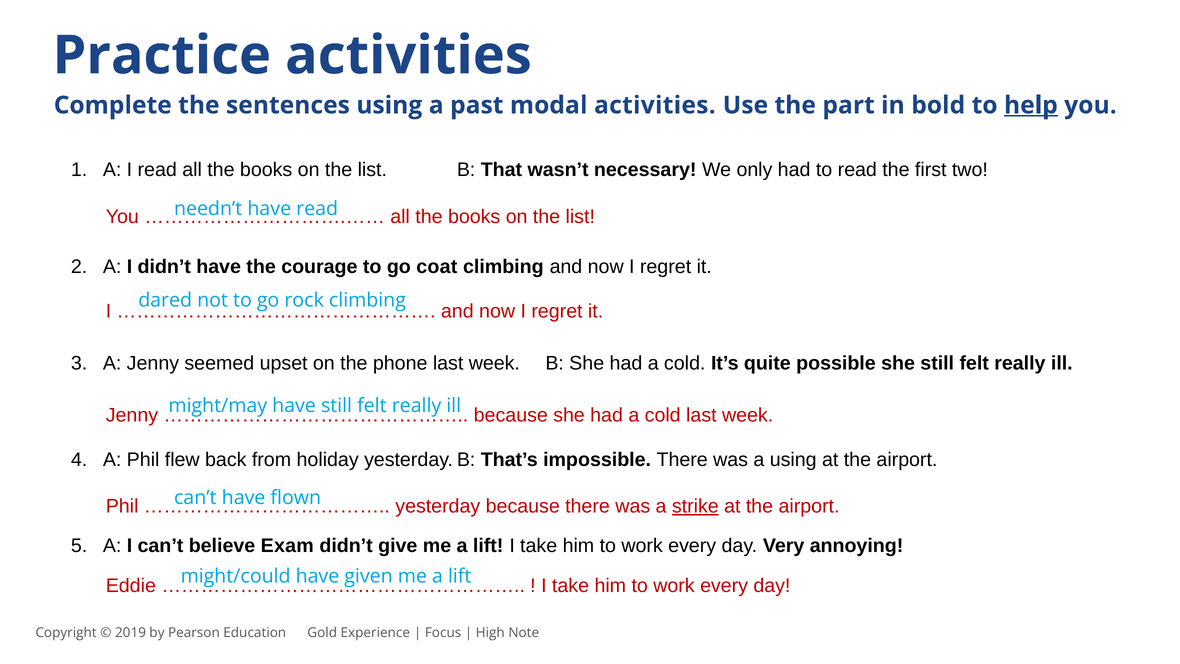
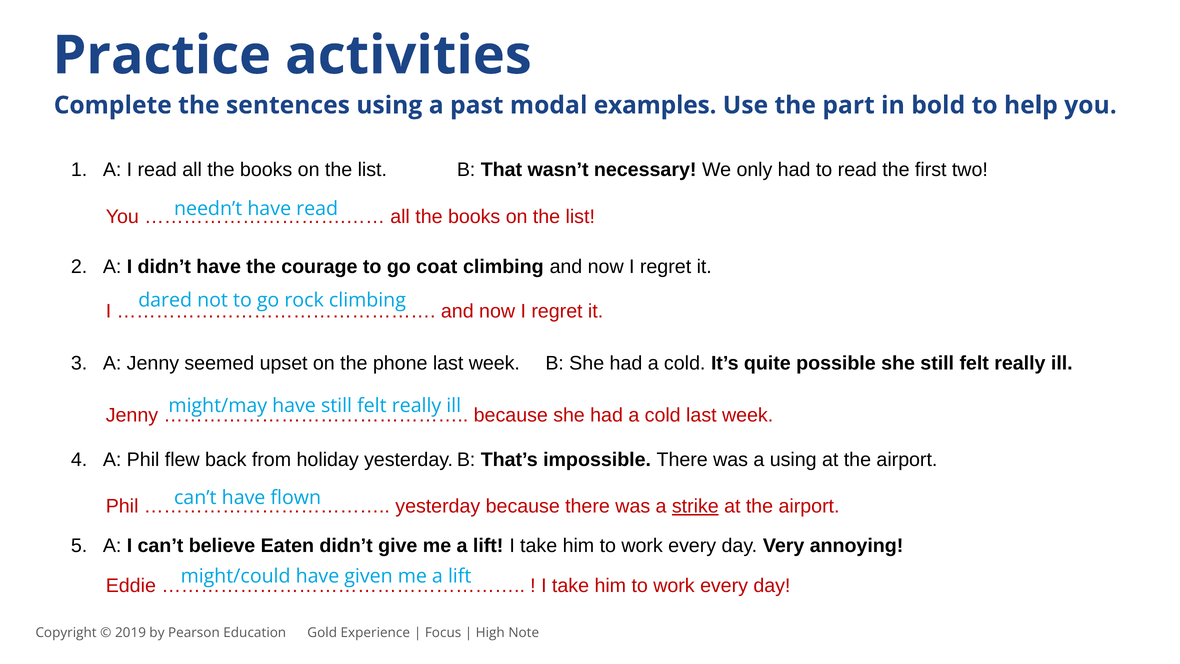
modal activities: activities -> examples
help underline: present -> none
Exam: Exam -> Eaten
